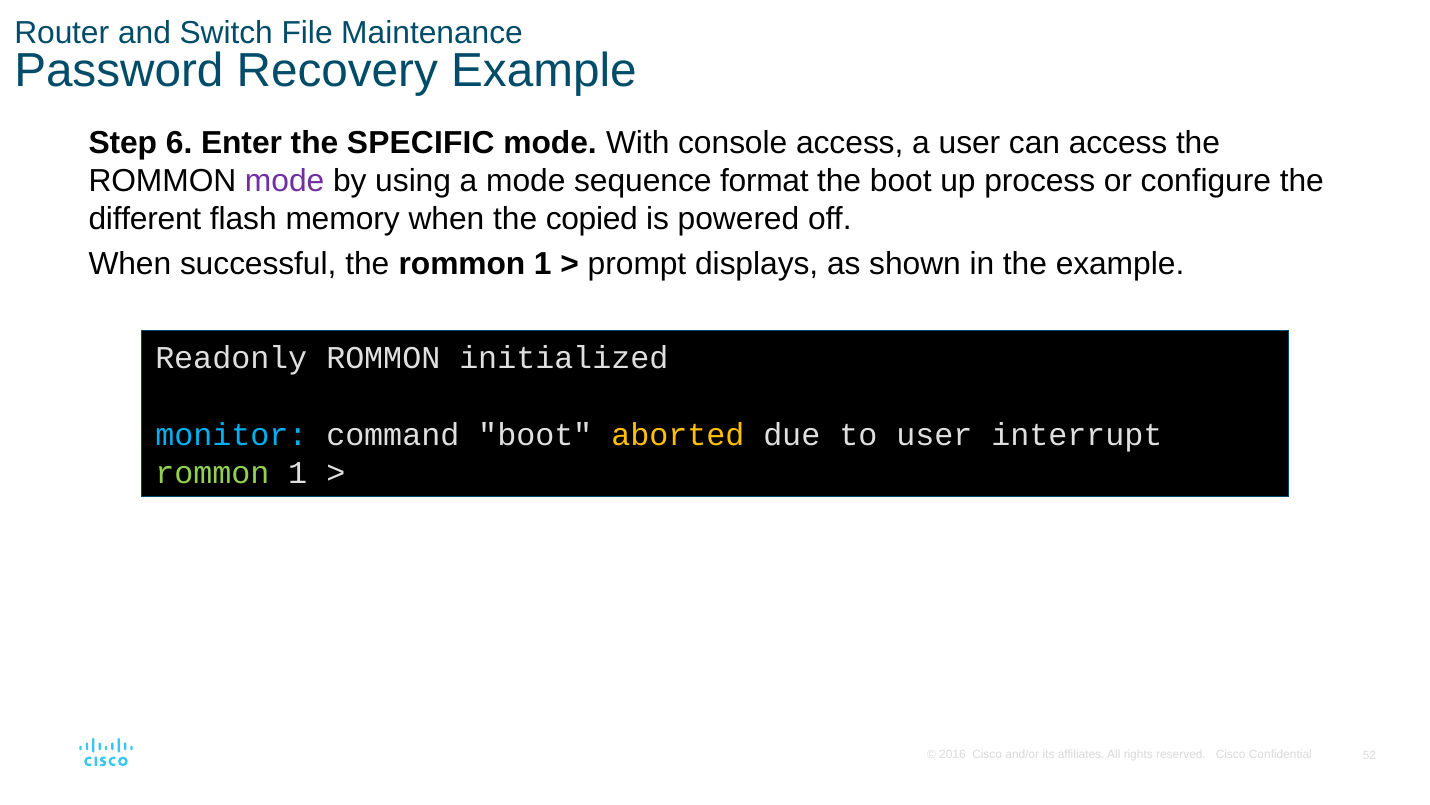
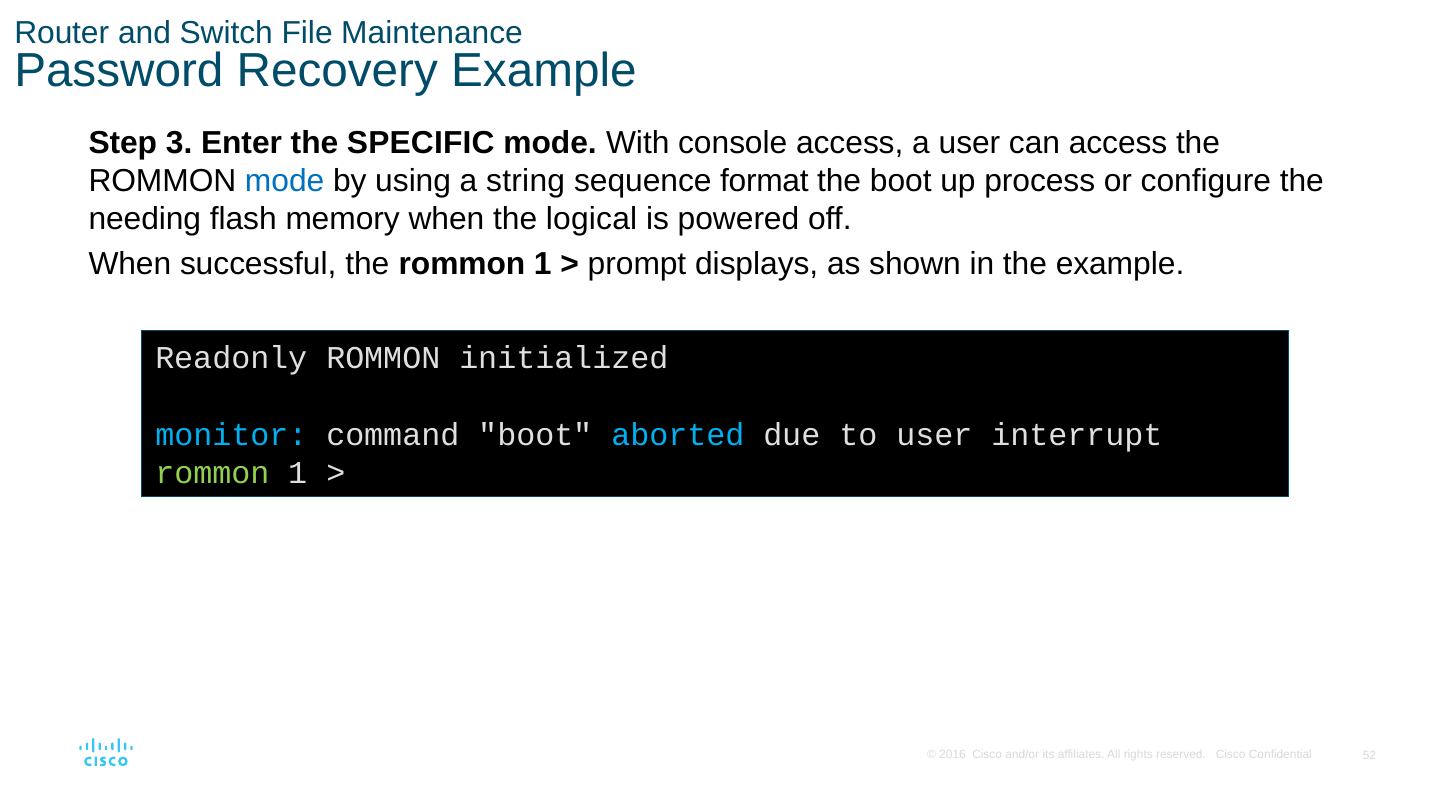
6: 6 -> 3
mode at (285, 181) colour: purple -> blue
a mode: mode -> string
different: different -> needing
copied: copied -> logical
aborted colour: yellow -> light blue
